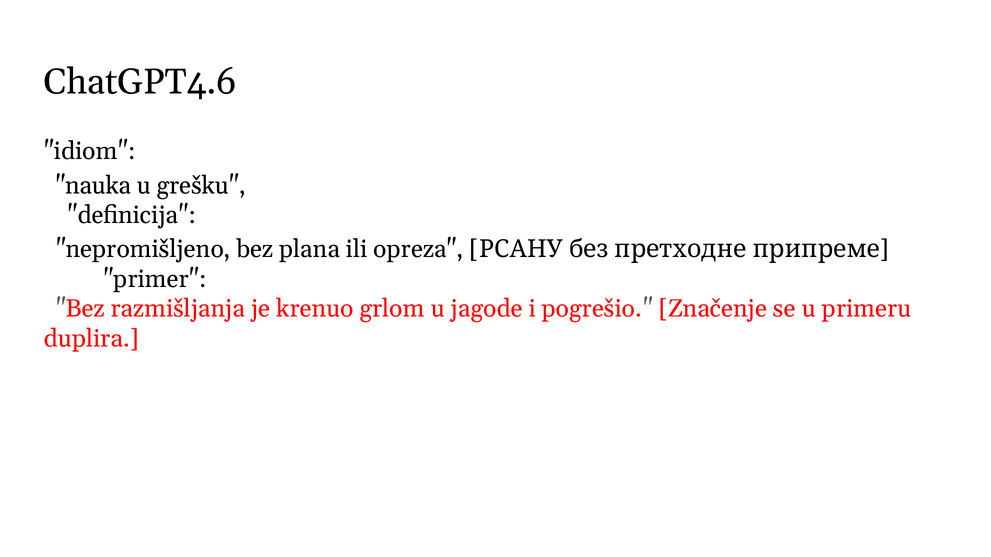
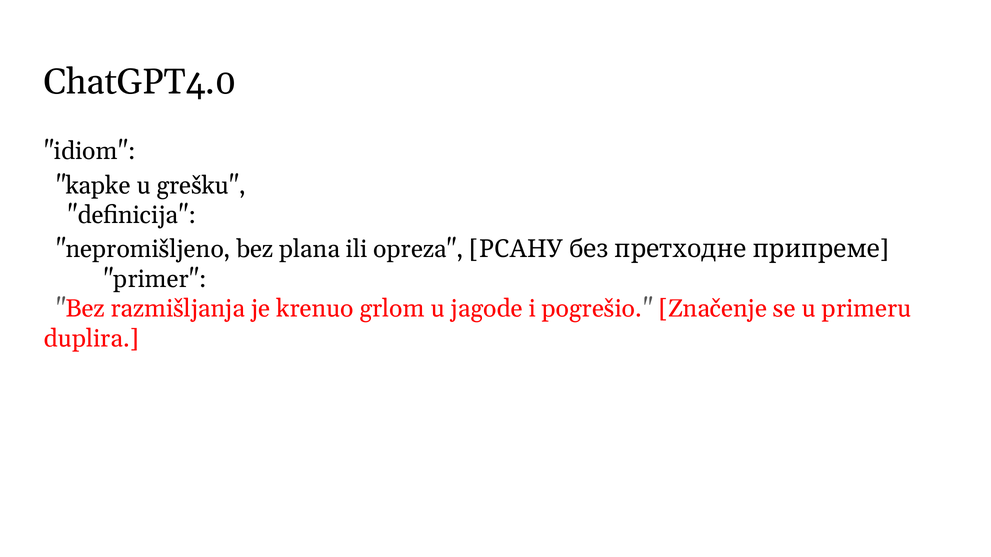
ChatGPT4.6: ChatGPT4.6 -> ChatGPT4.0
nauka: nauka -> kapke
